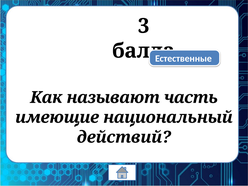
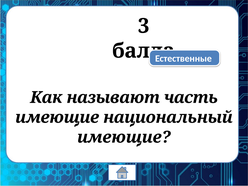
действий at (124, 137): действий -> имеющие
